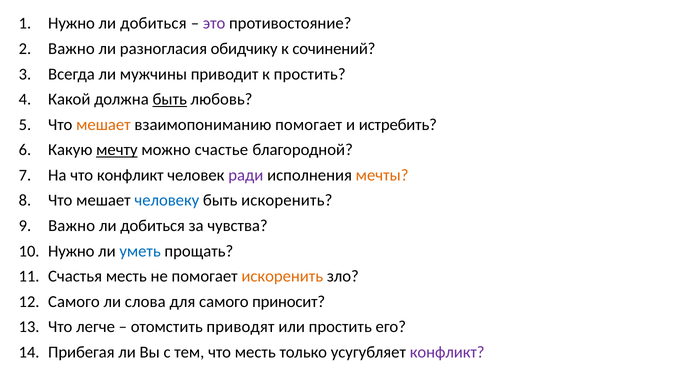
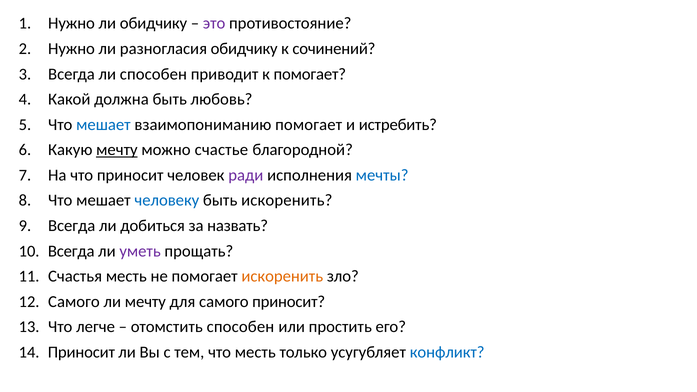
добиться at (153, 23): добиться -> обидчику
Важно at (71, 49): Важно -> Нужно
ли мужчины: мужчины -> способен
к простить: простить -> помогает
быть at (170, 99) underline: present -> none
мешает at (103, 125) colour: orange -> blue
что конфликт: конфликт -> приносит
мечты colour: orange -> blue
Важно at (72, 226): Важно -> Всегда
чувства: чувства -> назвать
Нужно at (71, 251): Нужно -> Всегда
уметь colour: blue -> purple
ли слова: слова -> мечту
отомстить приводят: приводят -> способен
Прибегая at (81, 352): Прибегая -> Приносит
конфликт at (447, 352) colour: purple -> blue
